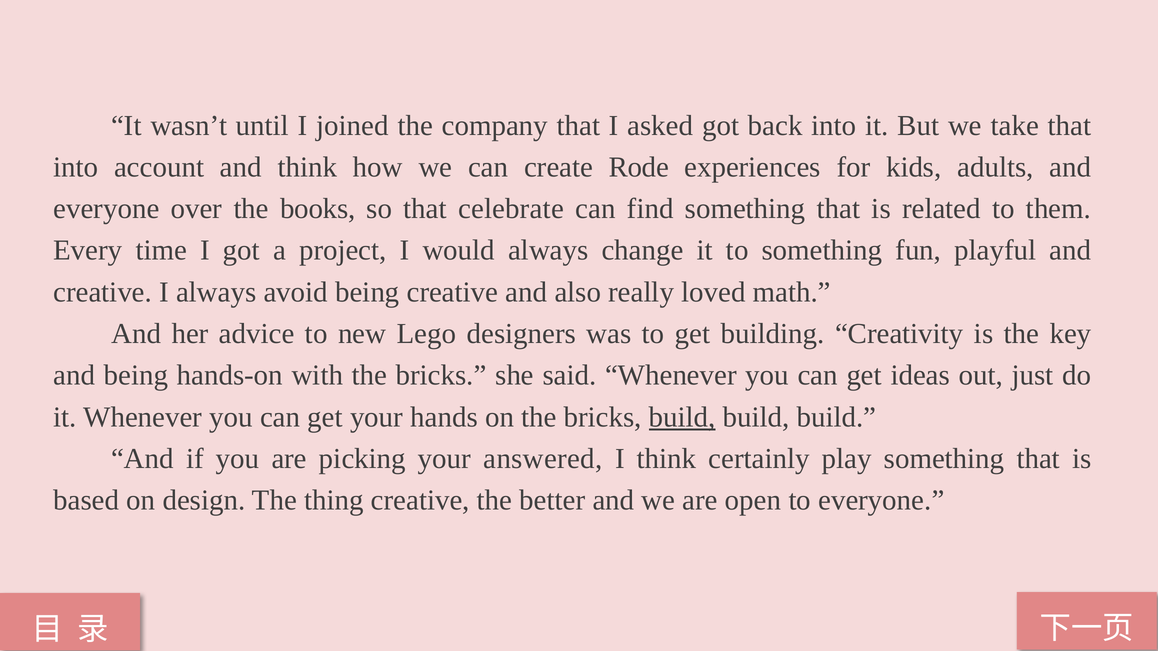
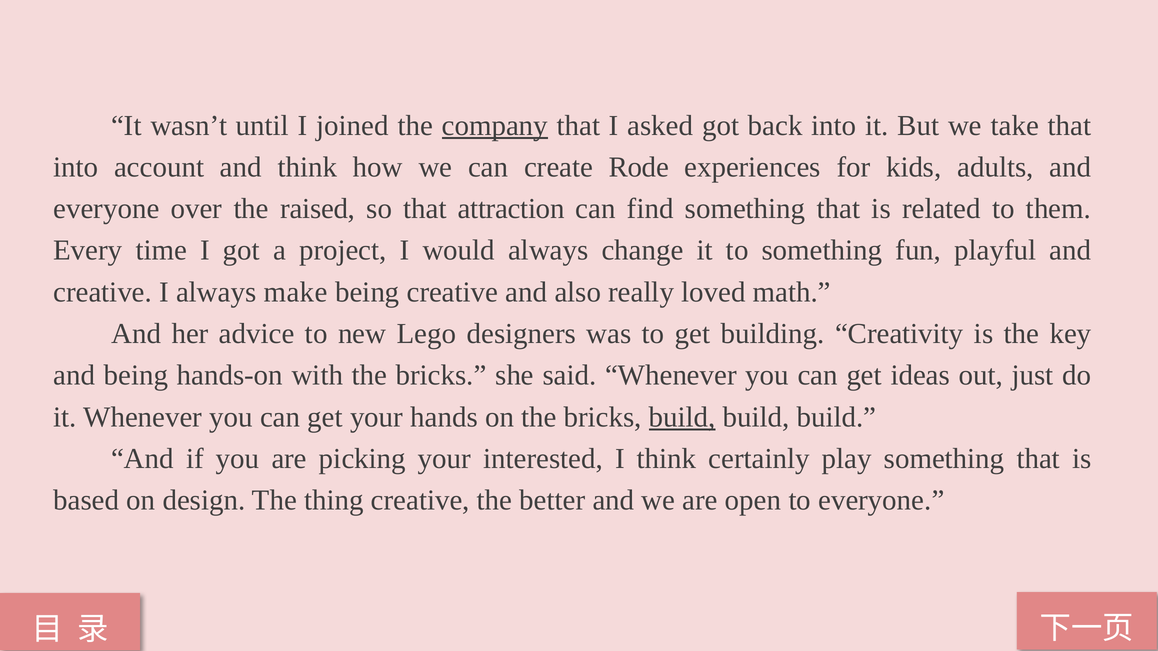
company underline: none -> present
books: books -> raised
celebrate: celebrate -> attraction
avoid: avoid -> make
answered: answered -> interested
